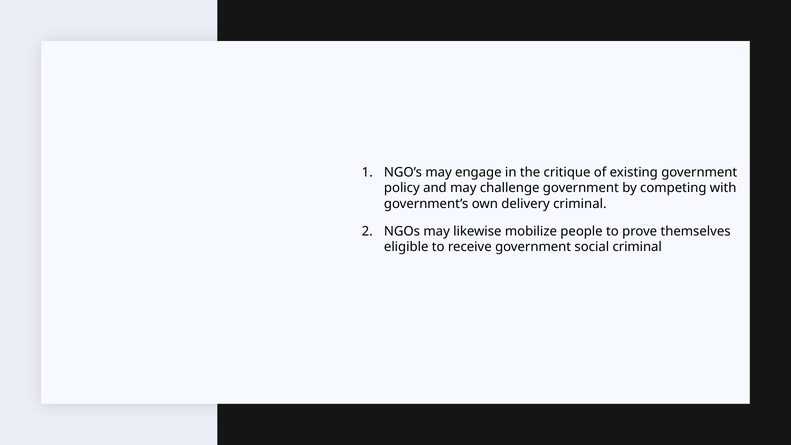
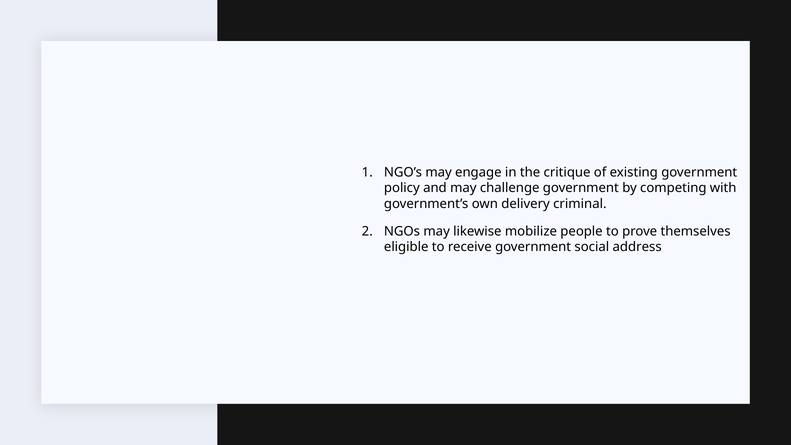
social criminal: criminal -> address
